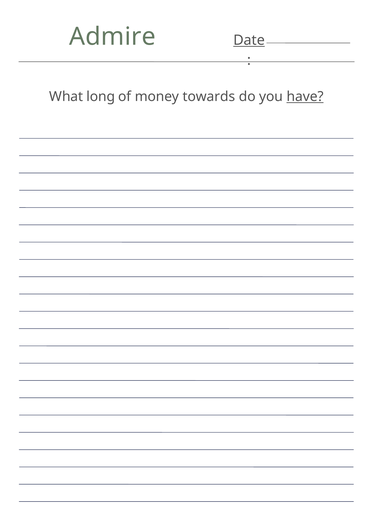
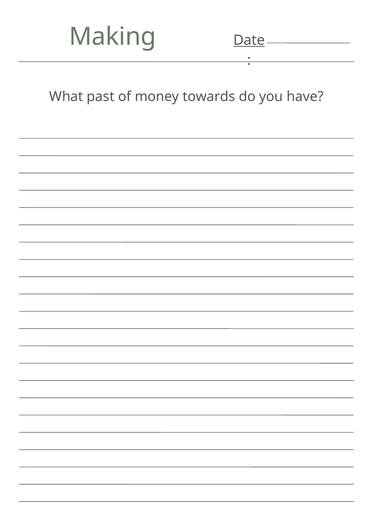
Admire: Admire -> Making
long: long -> past
have underline: present -> none
